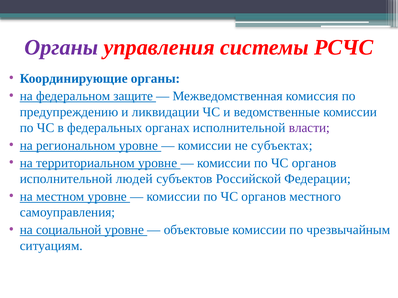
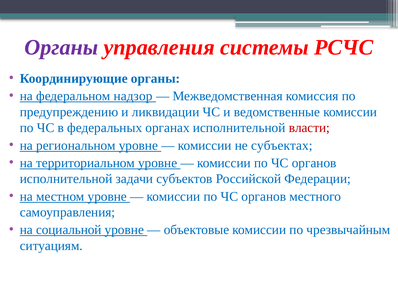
защите: защите -> надзор
власти colour: purple -> red
людей: людей -> задачи
